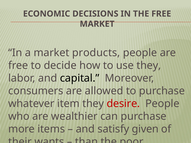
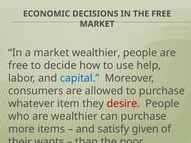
market products: products -> wealthier
use they: they -> help
capital colour: black -> blue
